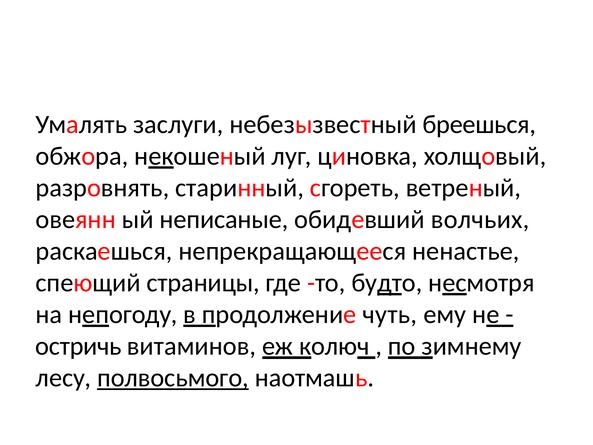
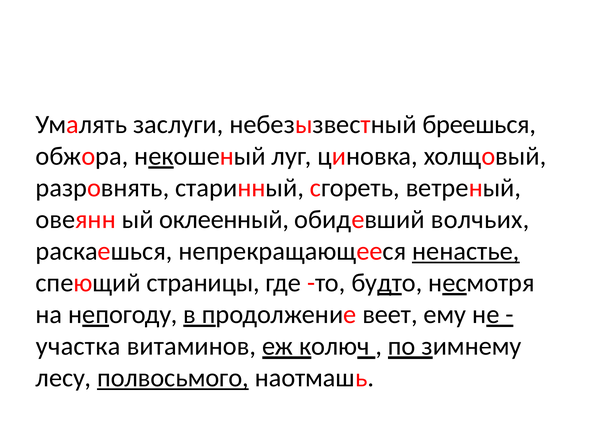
неписаные: неписаные -> оклеенный
ненастье underline: none -> present
чуть: чуть -> веет
остричь: остричь -> участка
